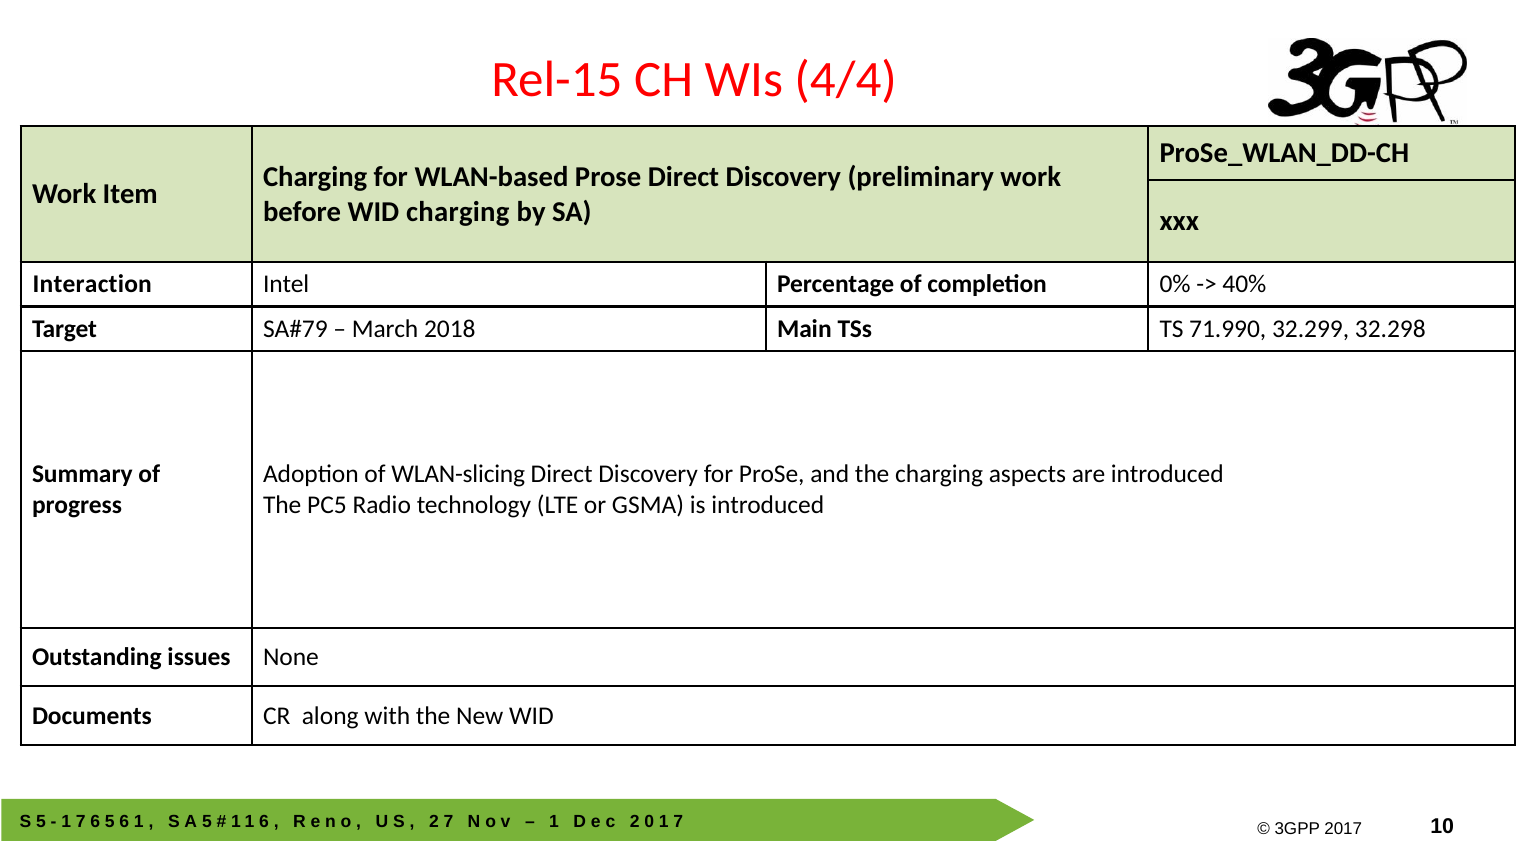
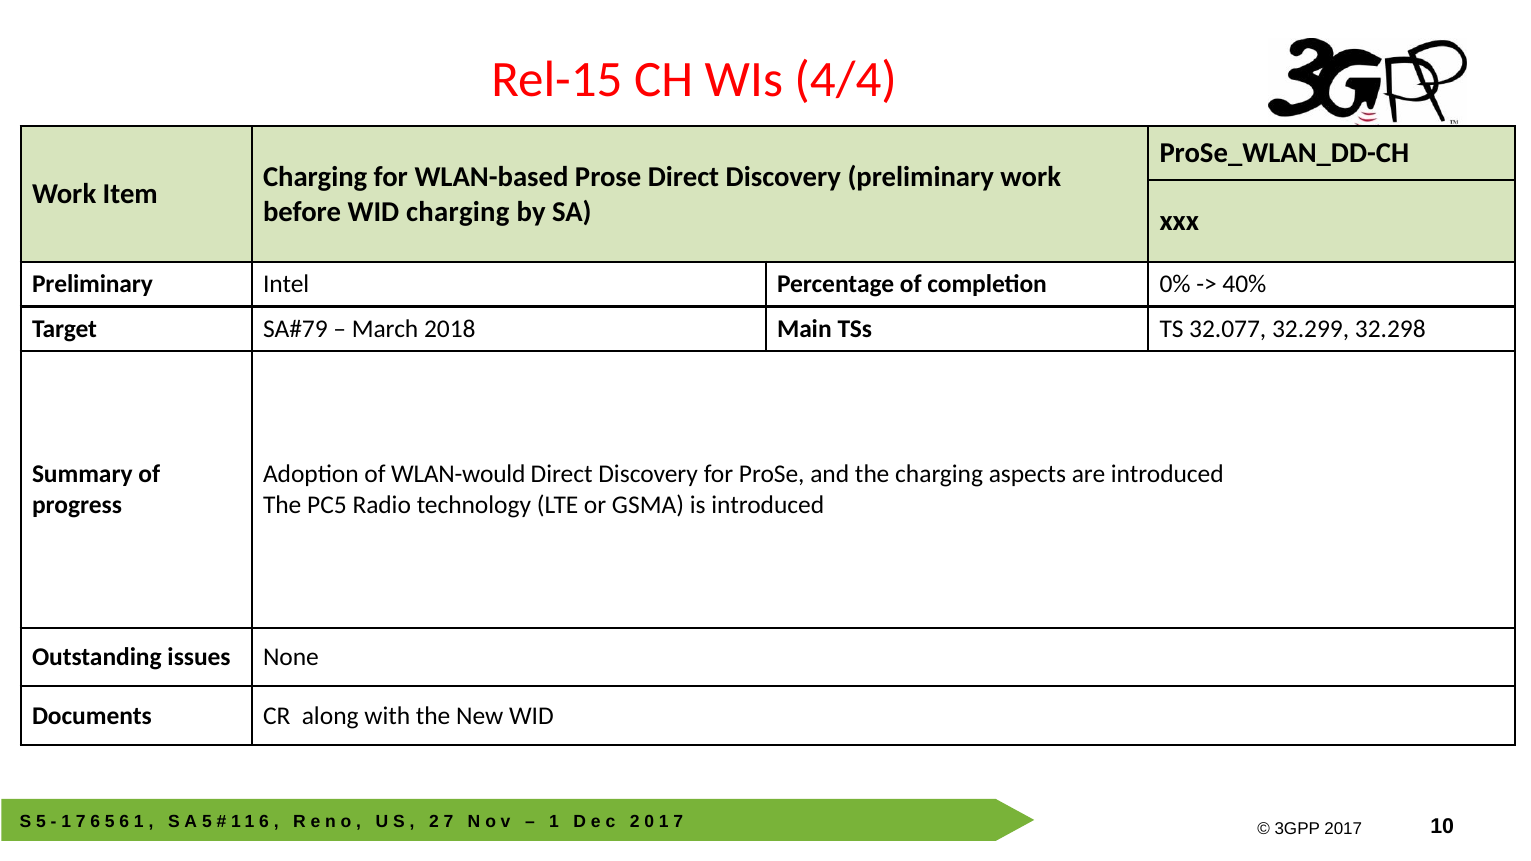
Interaction at (92, 284): Interaction -> Preliminary
71.990: 71.990 -> 32.077
WLAN-slicing: WLAN-slicing -> WLAN-would
